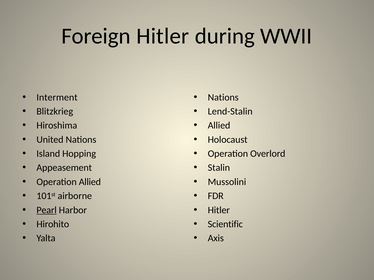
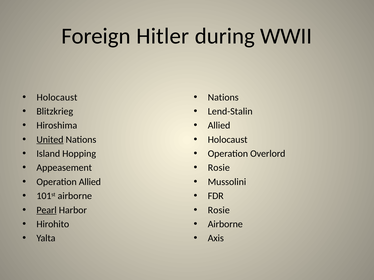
Interment at (57, 97): Interment -> Holocaust
United underline: none -> present
Stalin at (219, 168): Stalin -> Rosie
Hitler at (219, 210): Hitler -> Rosie
Scientific at (225, 225): Scientific -> Airborne
